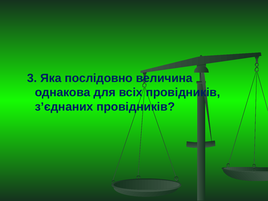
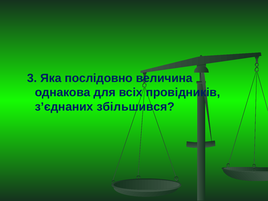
з’єднаних провідників: провідників -> збільшився
